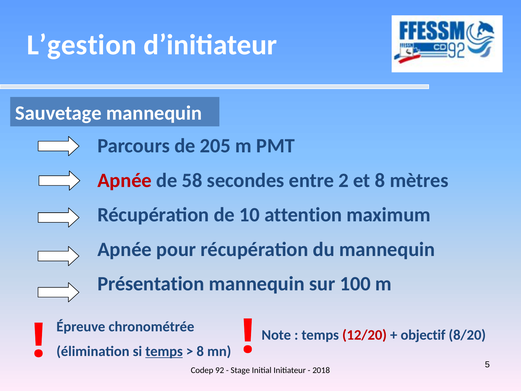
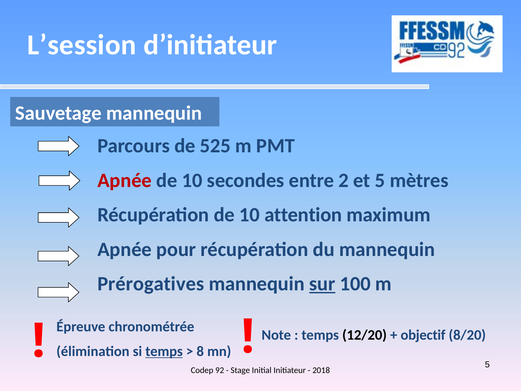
L’gestion: L’gestion -> L’session
205: 205 -> 525
58 at (192, 180): 58 -> 10
et 8: 8 -> 5
Présentation: Présentation -> Prérogatives
sur underline: none -> present
12/20 colour: red -> black
